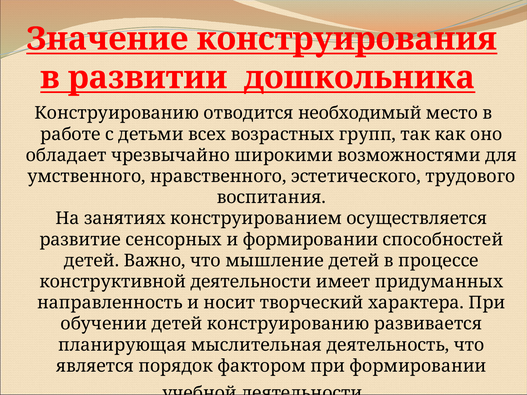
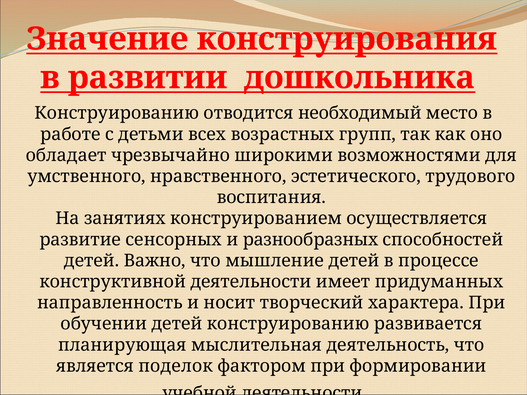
и формировании: формировании -> разнообразных
порядок: порядок -> поделок
